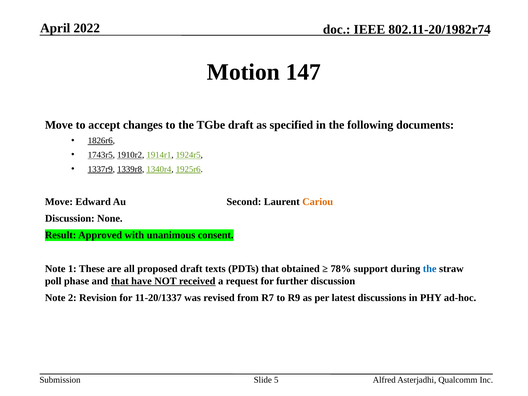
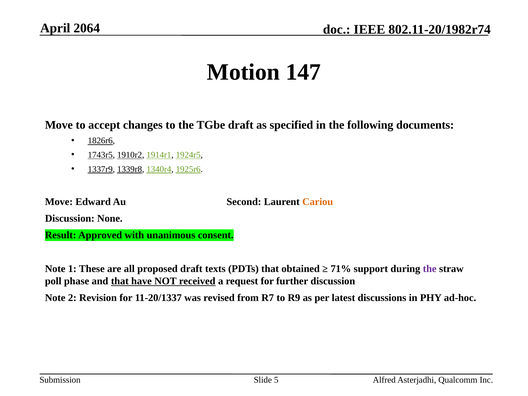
2022: 2022 -> 2064
78%: 78% -> 71%
the at (430, 269) colour: blue -> purple
